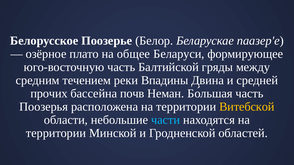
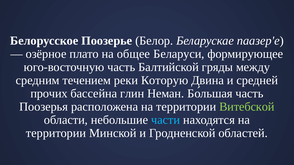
Впадины: Впадины -> Которую
почв: почв -> глин
Витебской colour: yellow -> light green
